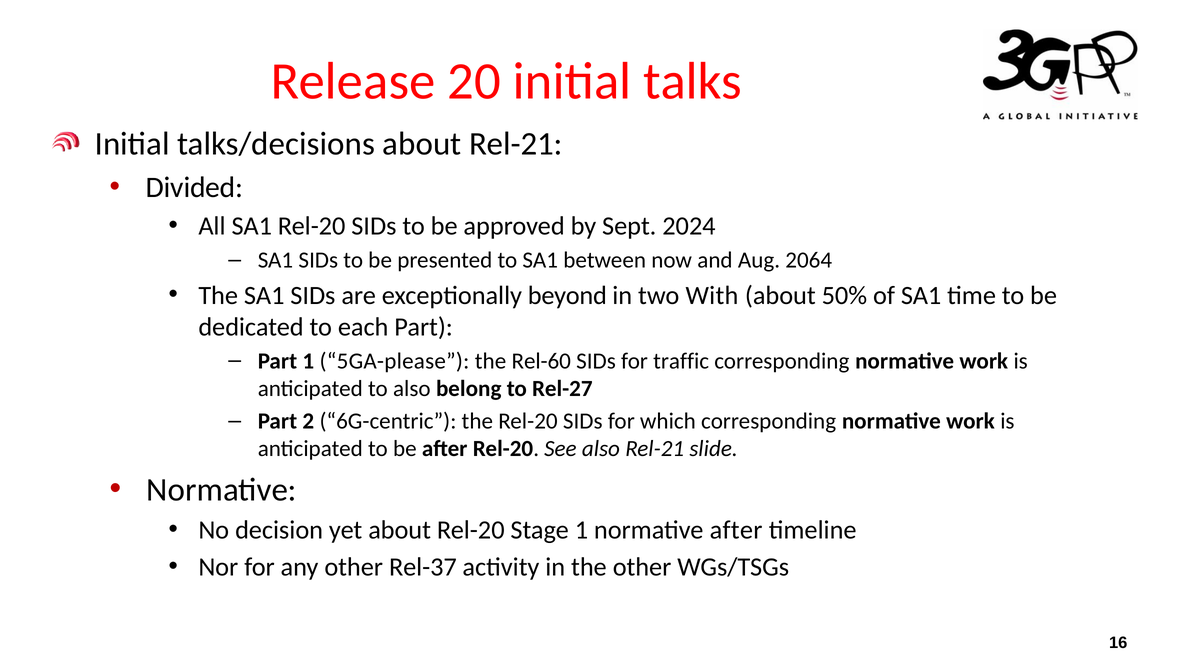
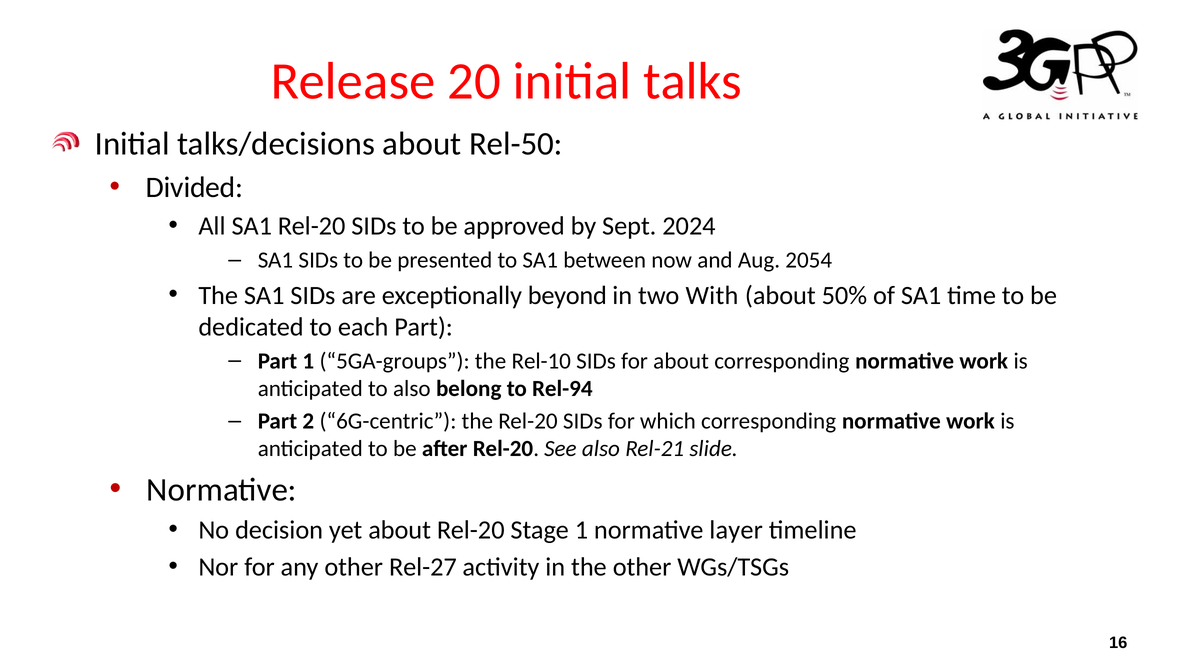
about Rel-21: Rel-21 -> Rel-50
2064: 2064 -> 2054
5GA-please: 5GA-please -> 5GA-groups
Rel-60: Rel-60 -> Rel-10
for traffic: traffic -> about
Rel-27: Rel-27 -> Rel-94
normative after: after -> layer
Rel-37: Rel-37 -> Rel-27
